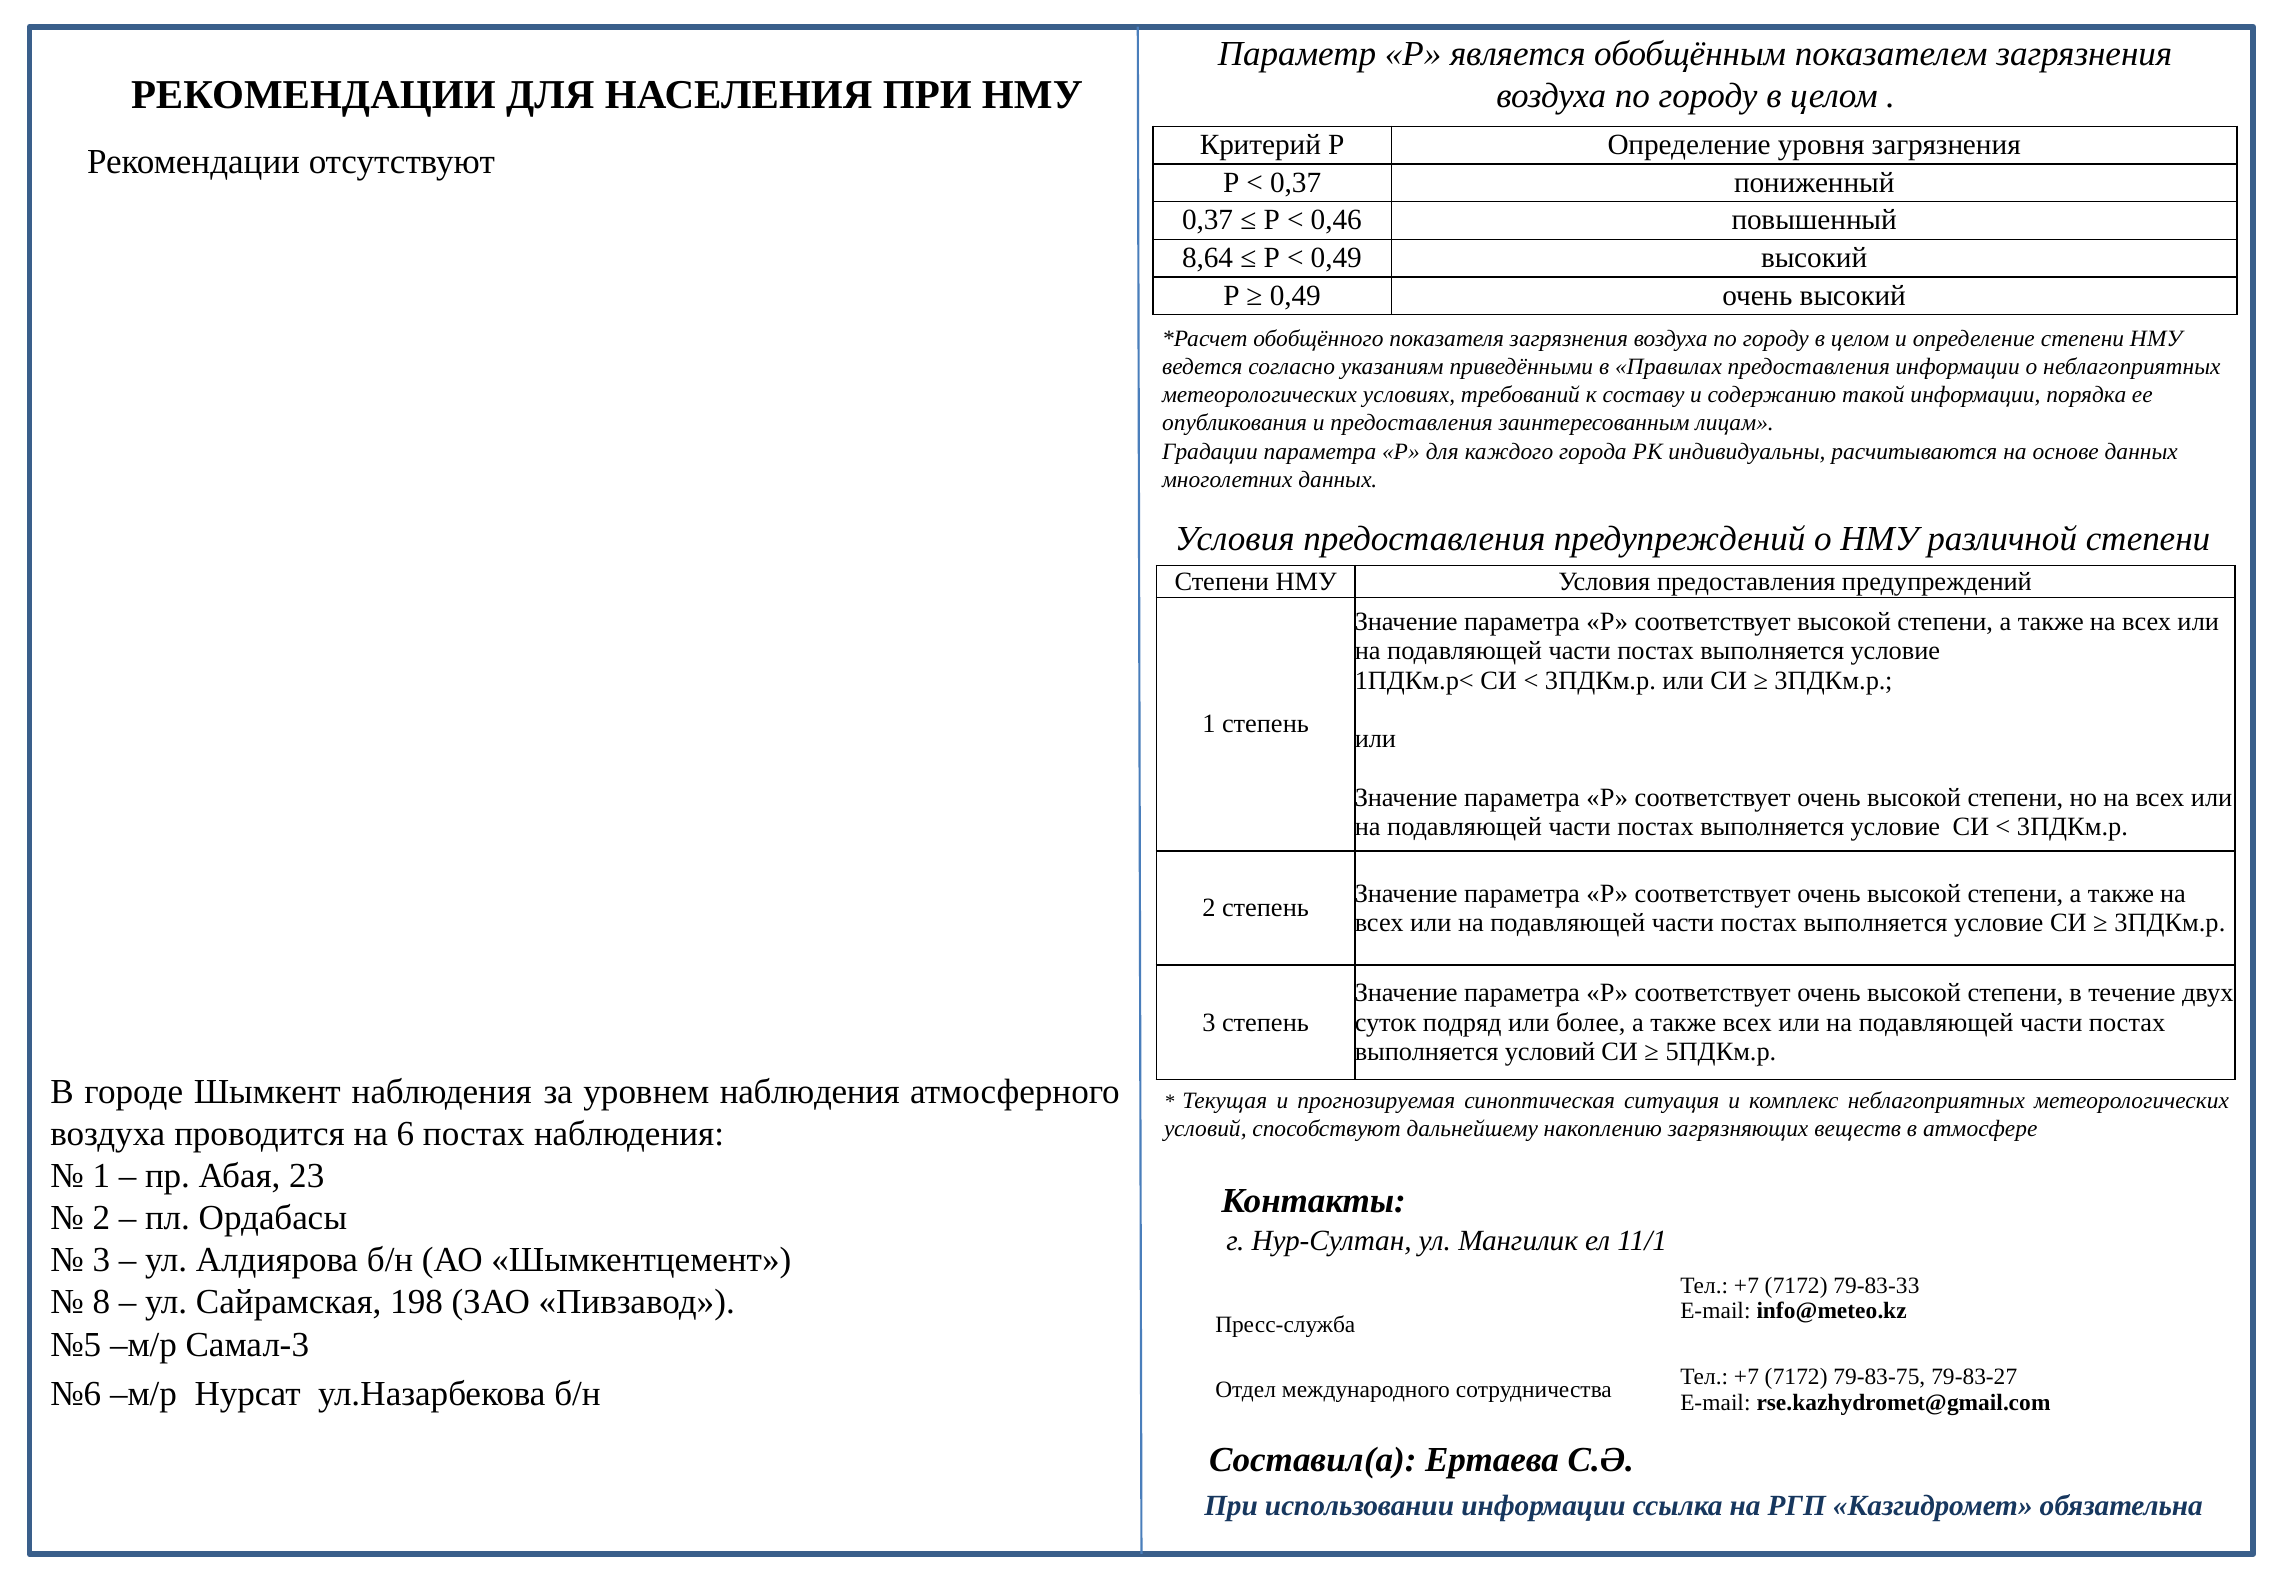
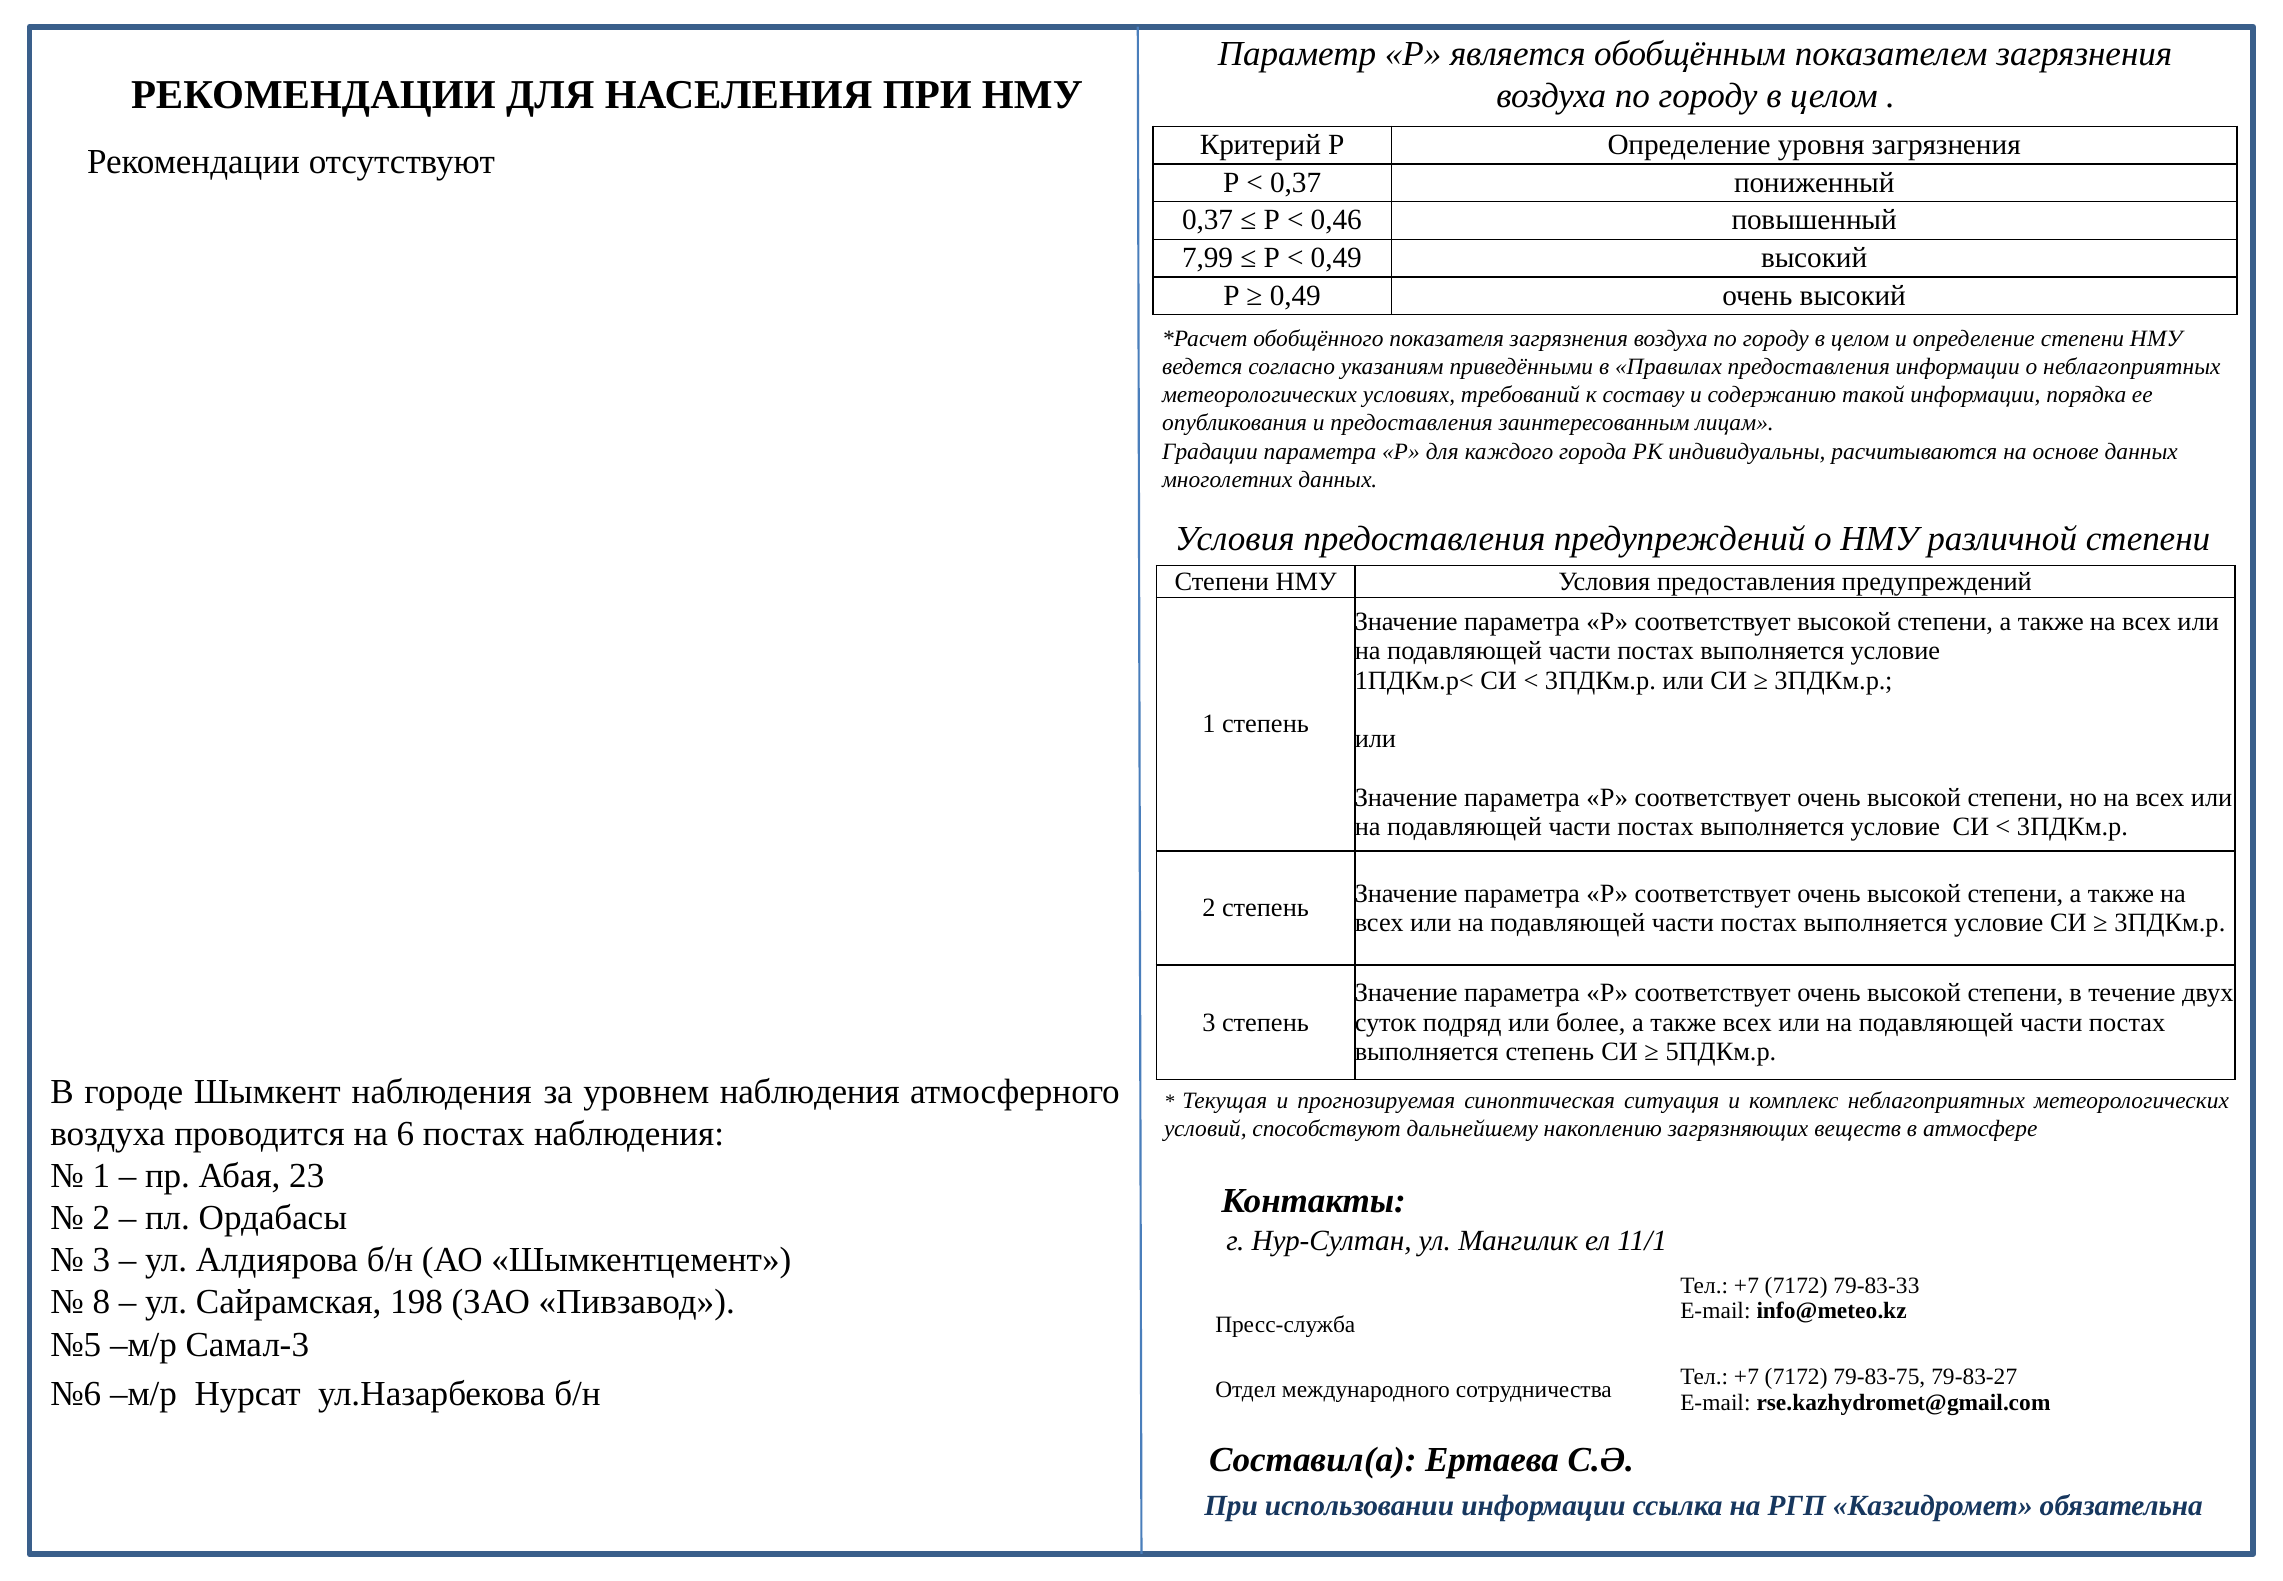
8,64: 8,64 -> 7,99
выполняется условий: условий -> степень
